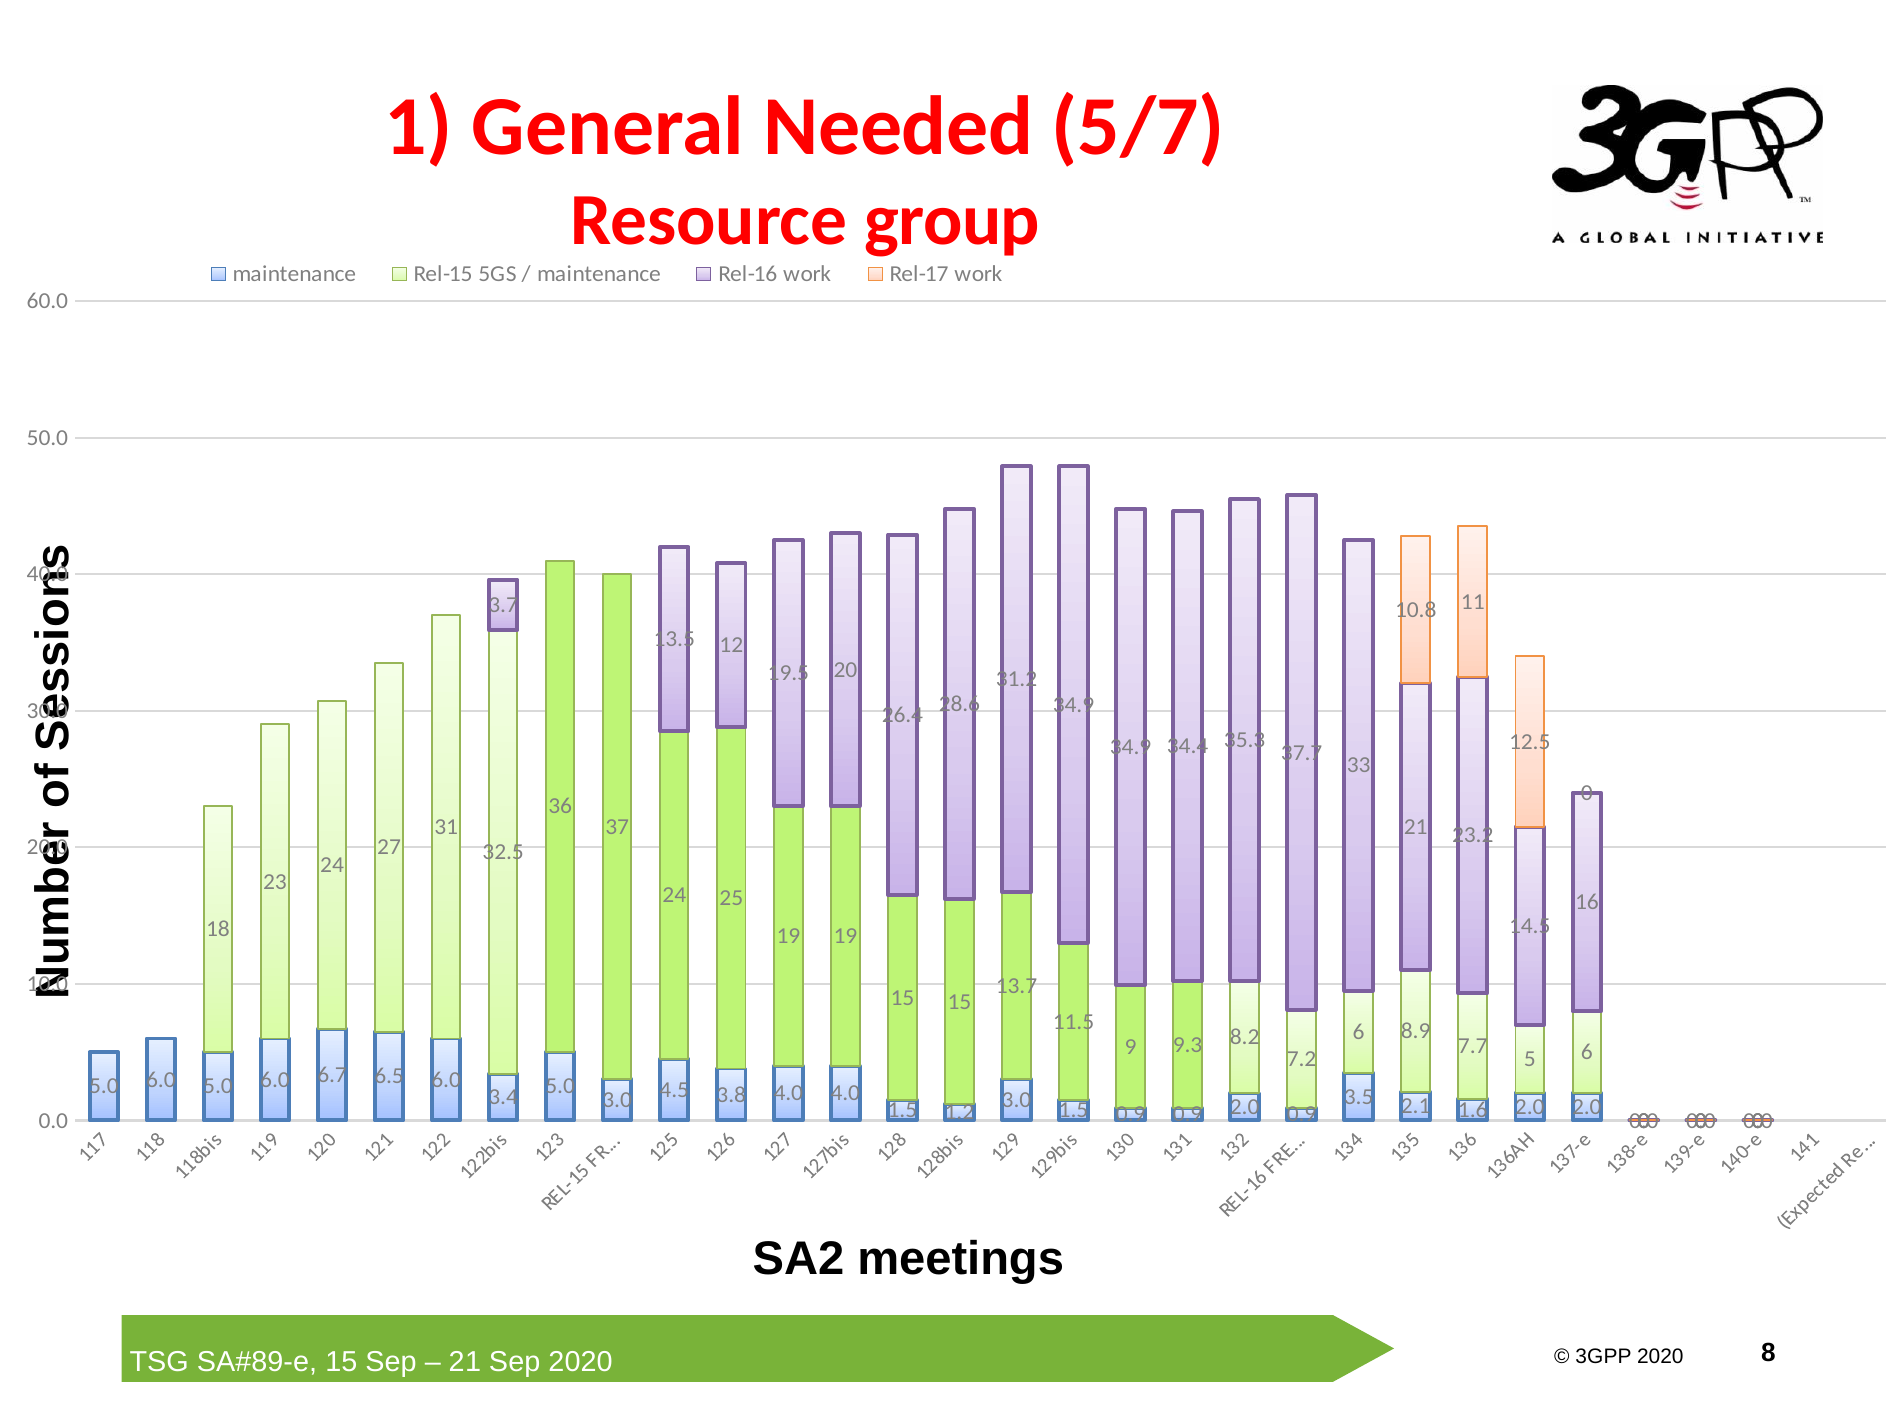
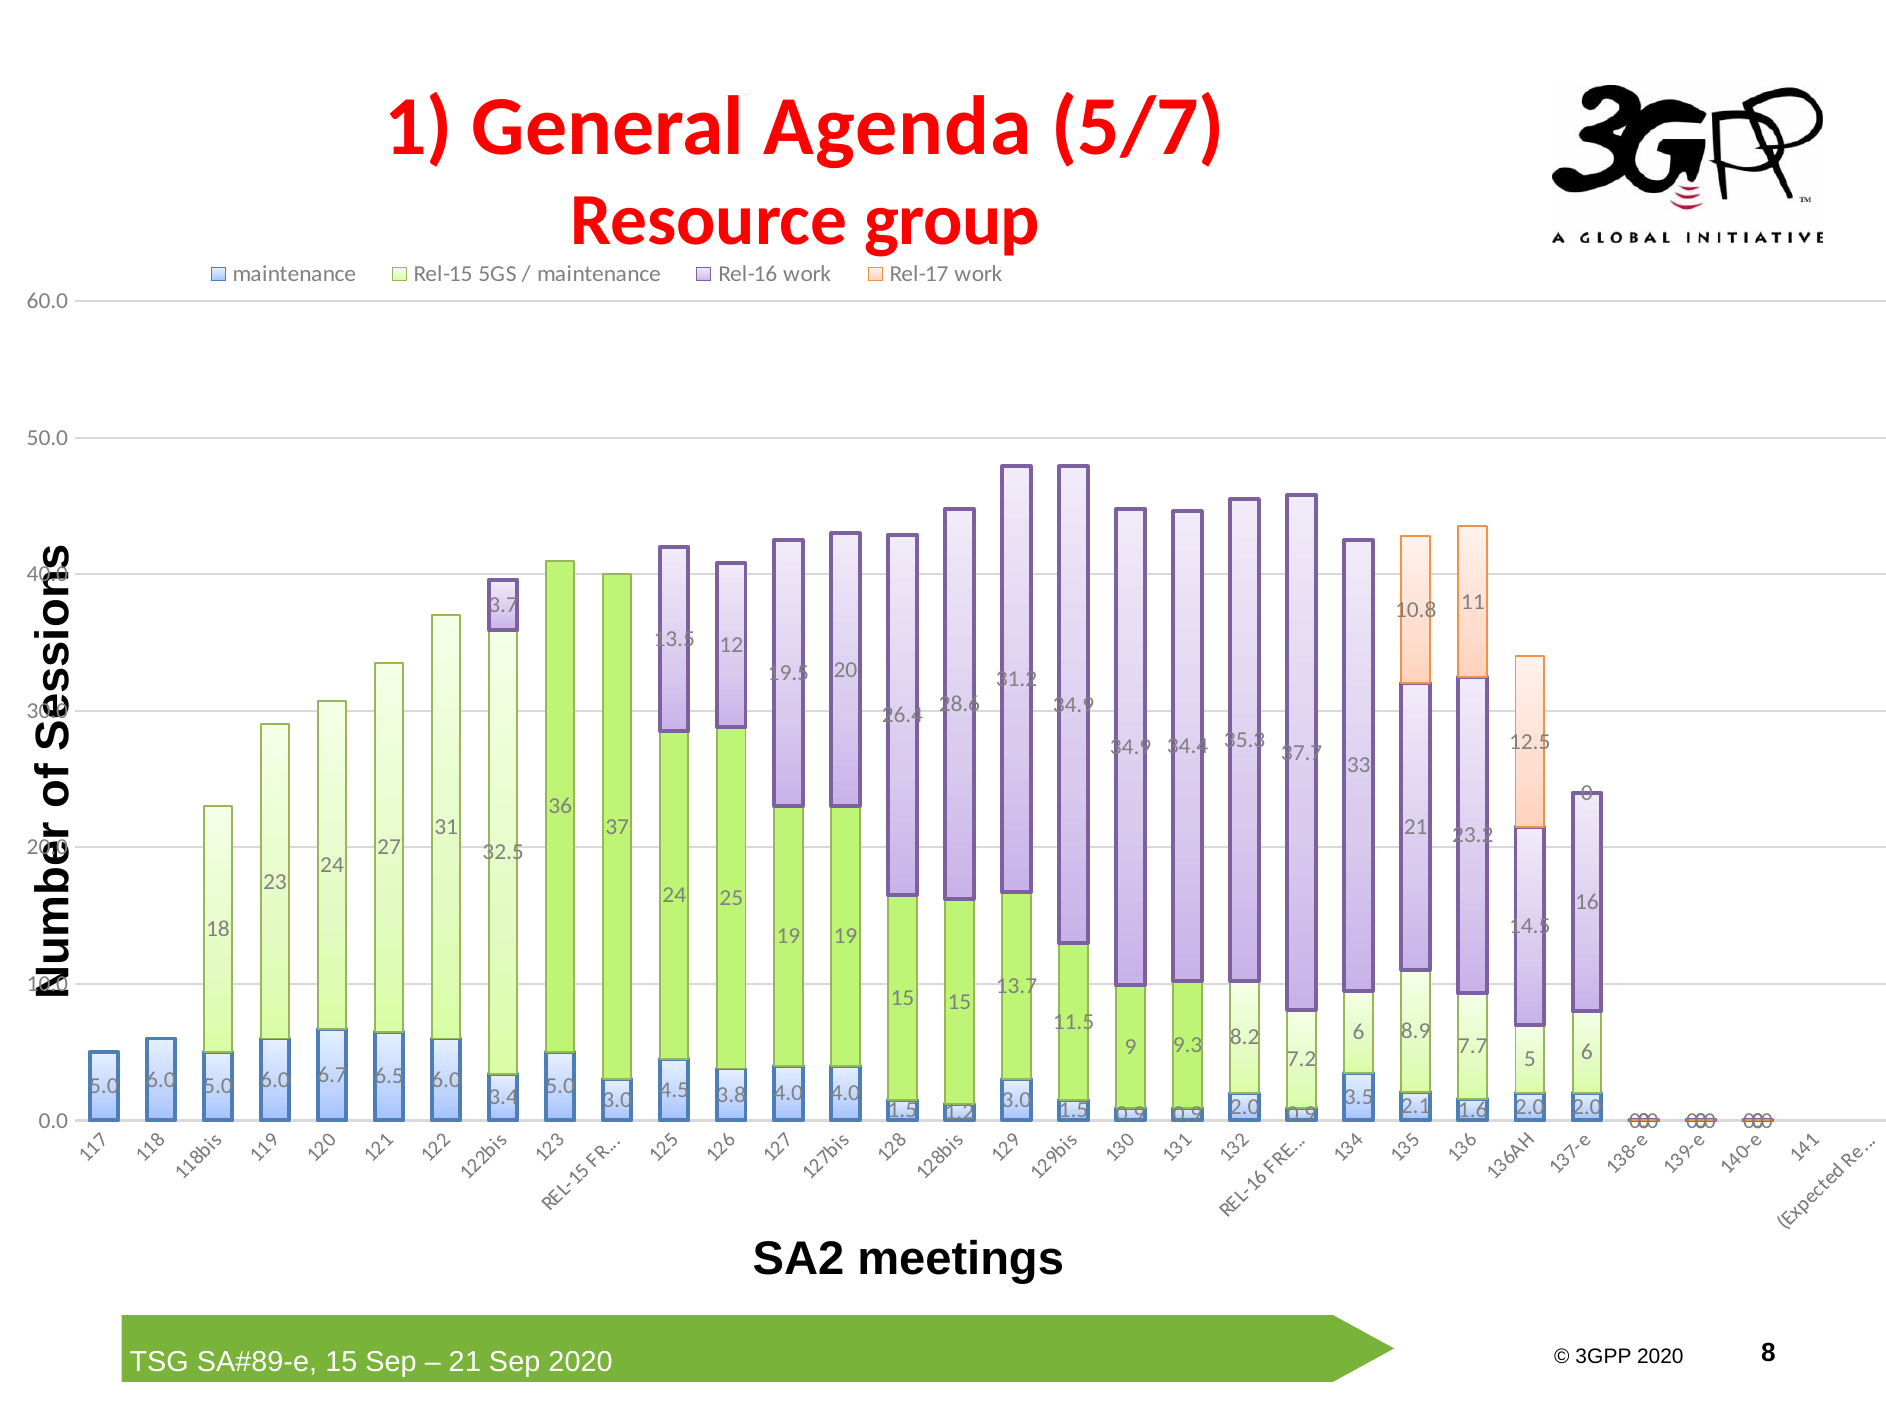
Needed: Needed -> Agenda
